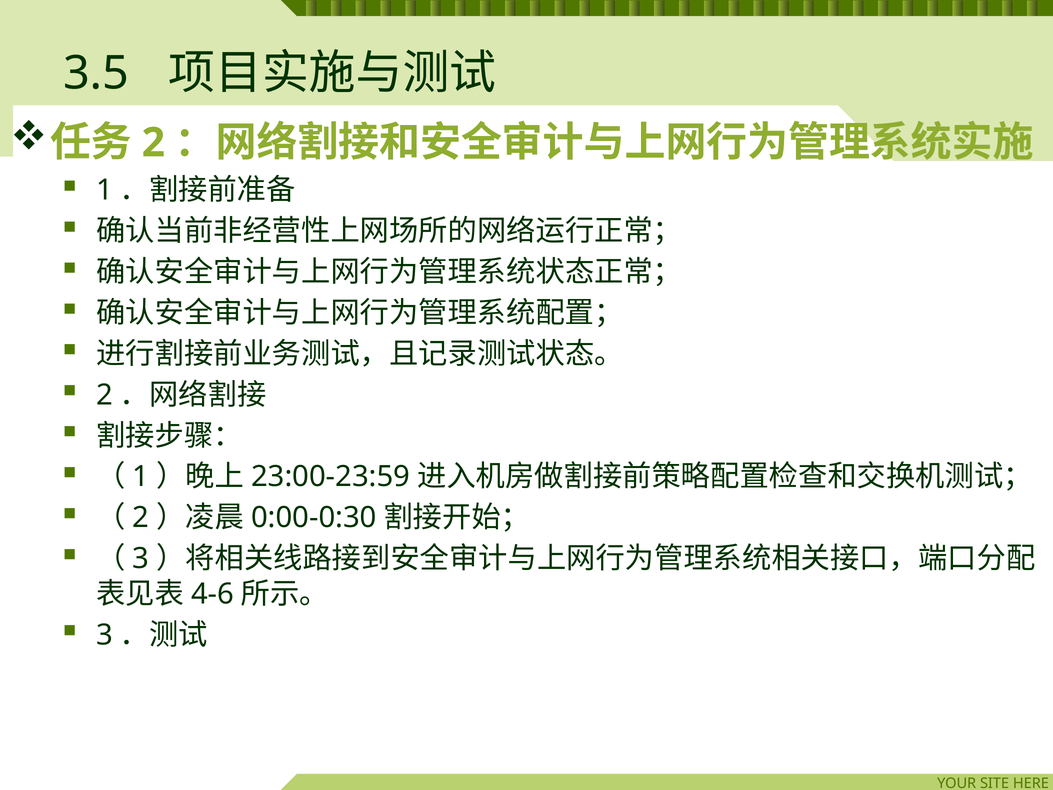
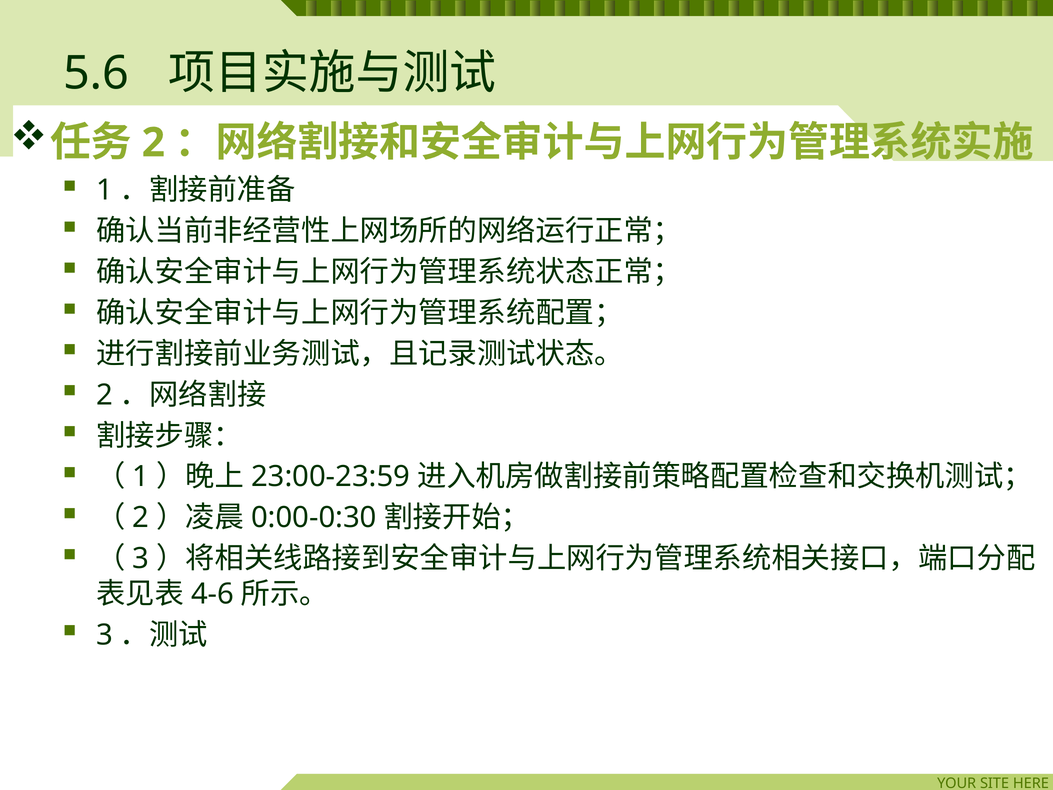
3.5: 3.5 -> 5.6
